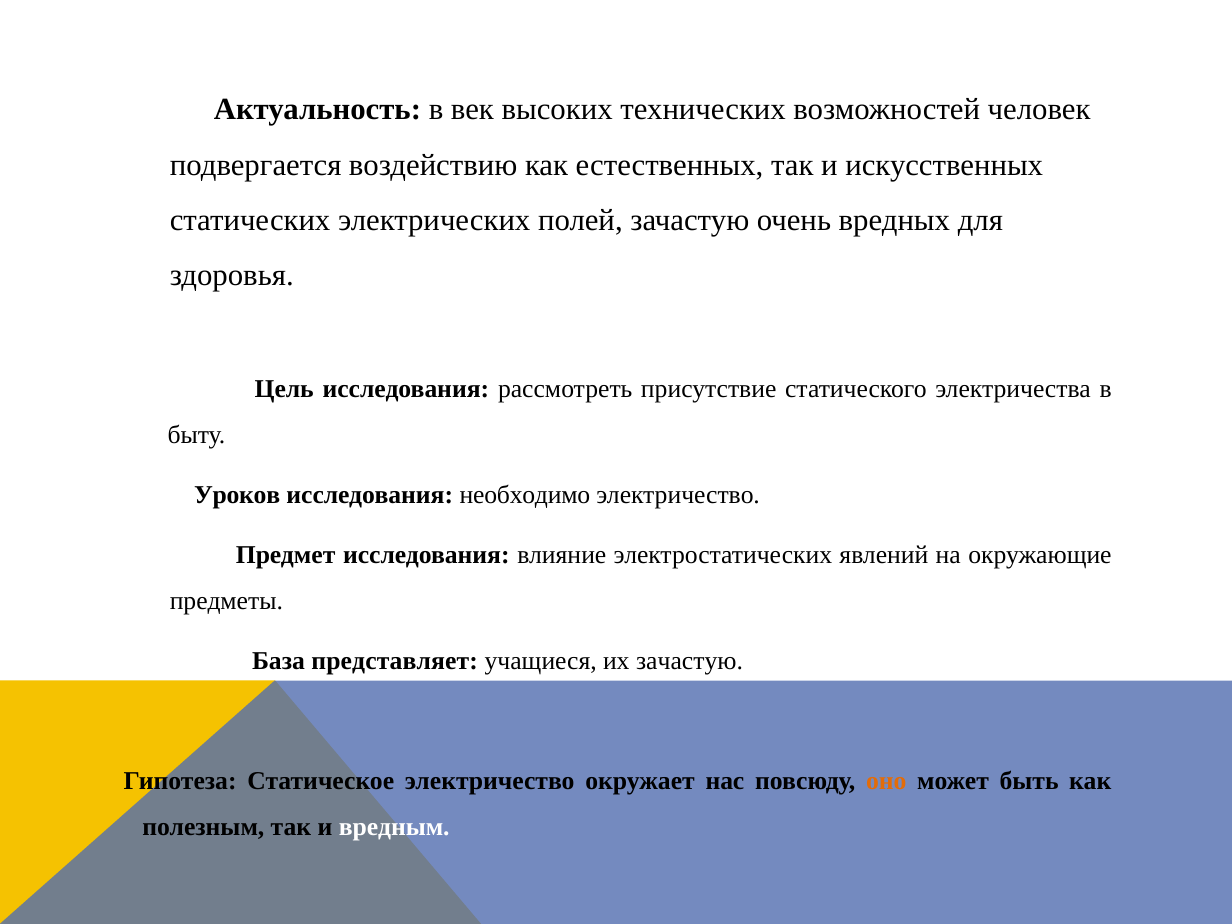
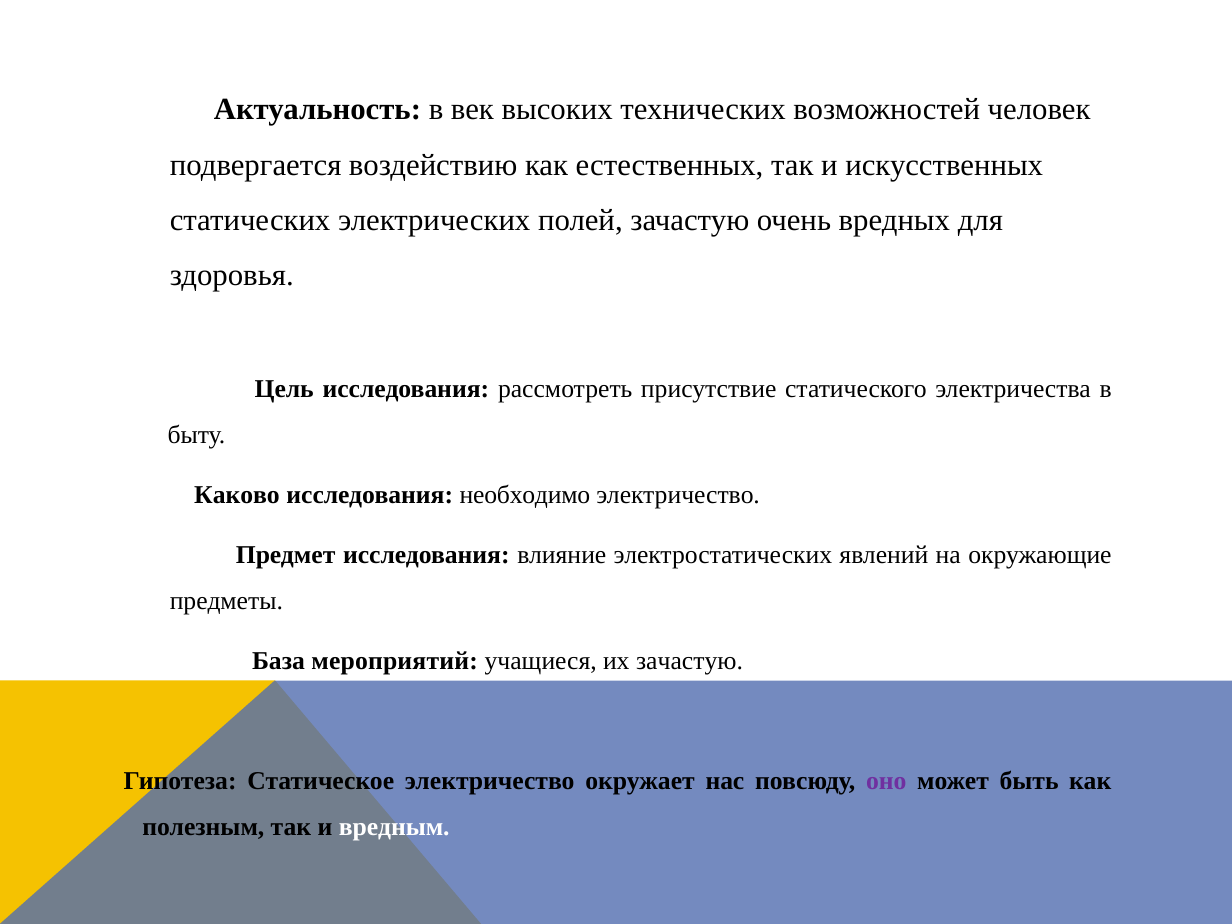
Уроков: Уроков -> Каково
представляет: представляет -> мероприятий
оно colour: orange -> purple
